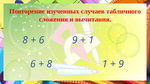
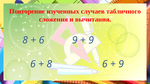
1 at (91, 40): 1 -> 9
8 1: 1 -> 6
